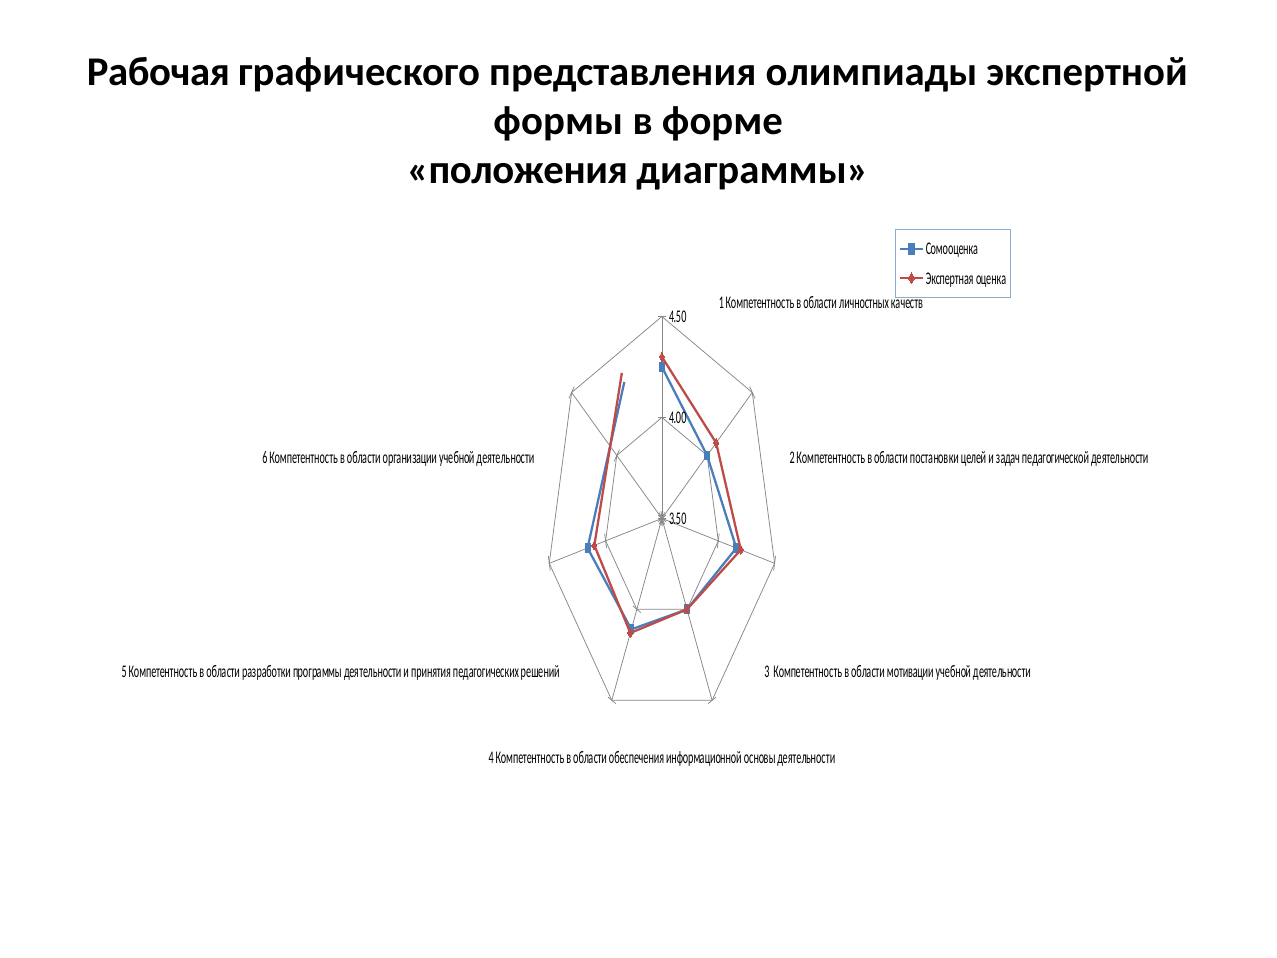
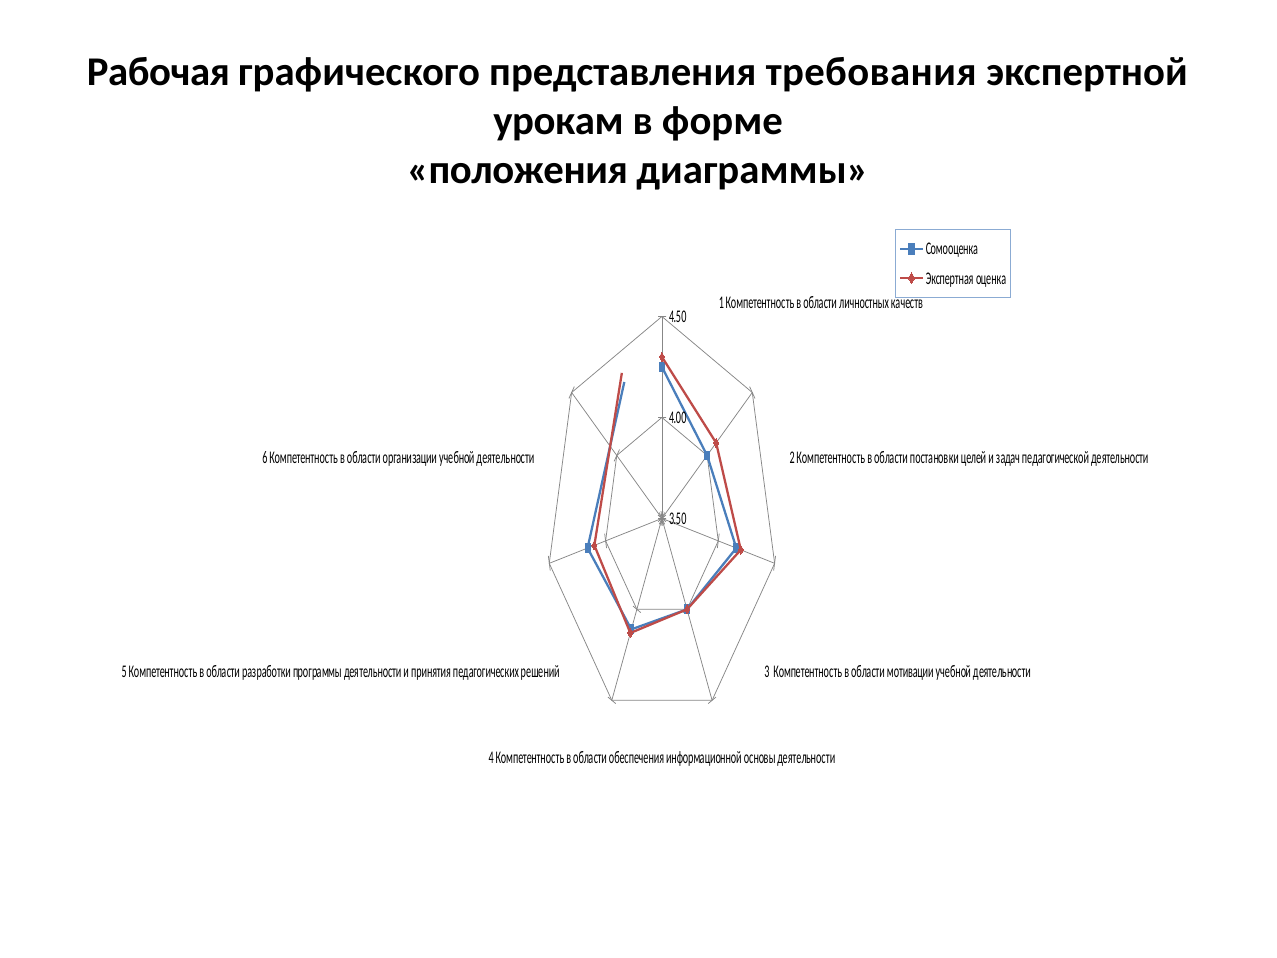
олимпиады: олимпиады -> требования
формы: формы -> урокам
